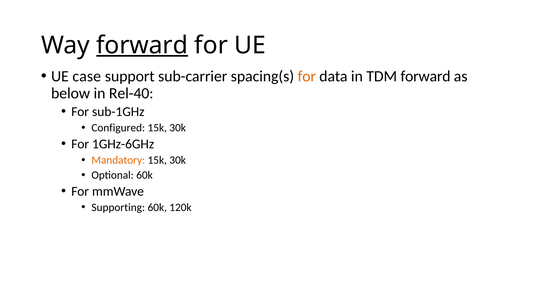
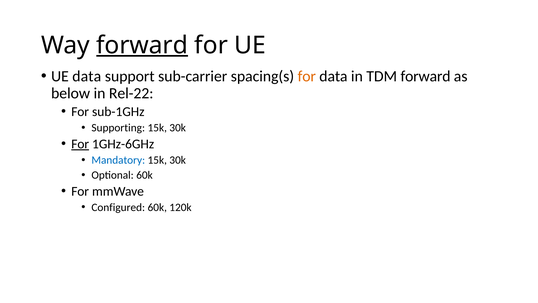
UE case: case -> data
Rel-40: Rel-40 -> Rel-22
Configured: Configured -> Supporting
For at (80, 144) underline: none -> present
Mandatory colour: orange -> blue
Supporting: Supporting -> Configured
